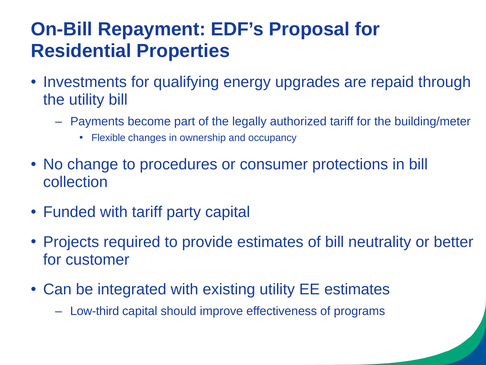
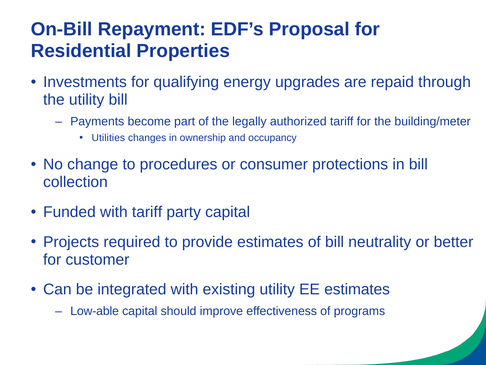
Flexible: Flexible -> Utilities
Low-third: Low-third -> Low-able
